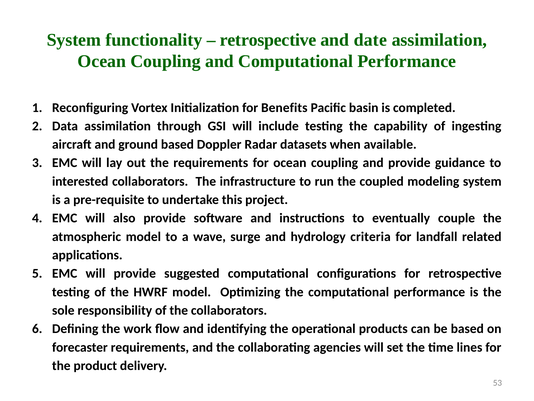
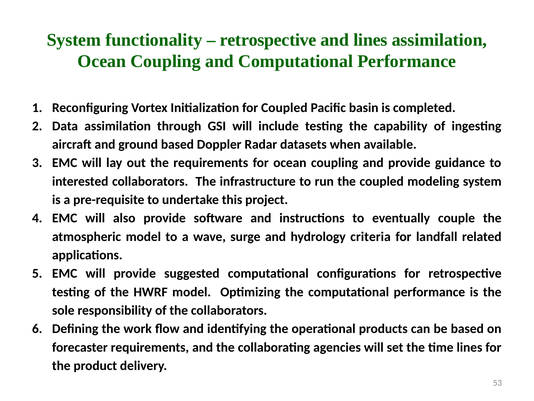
and date: date -> lines
for Benefits: Benefits -> Coupled
